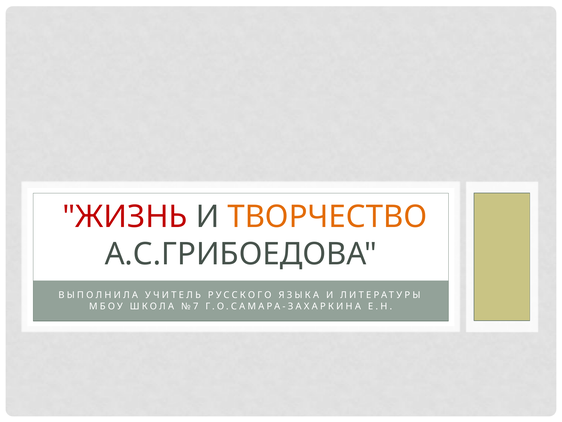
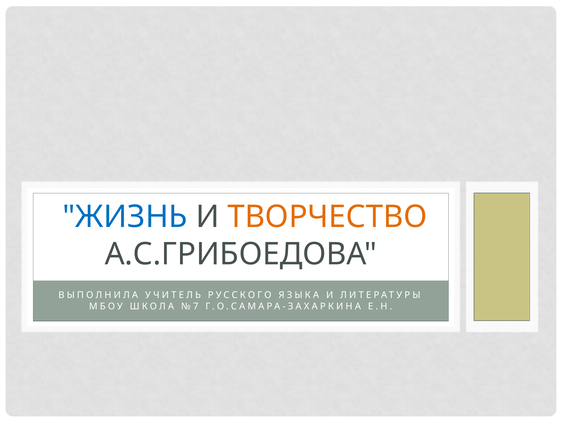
ЖИЗНЬ colour: red -> blue
